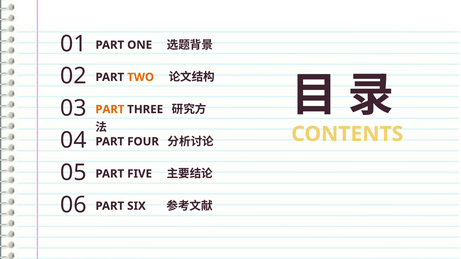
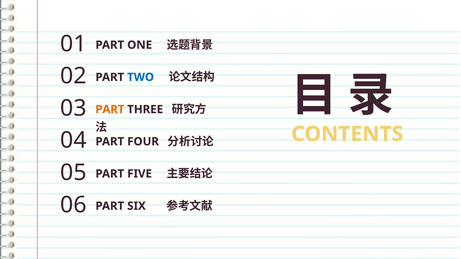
TWO colour: orange -> blue
